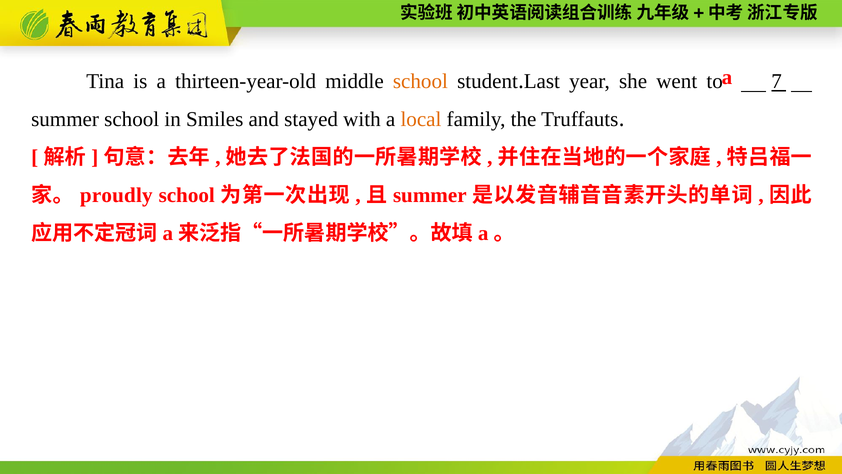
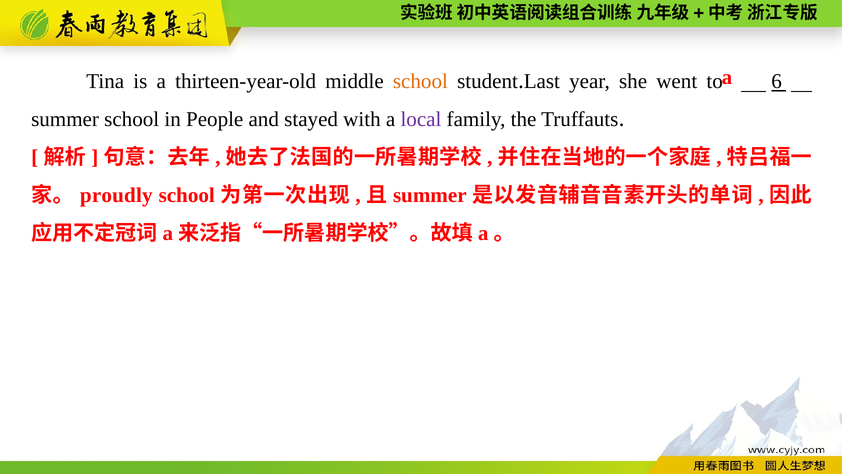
7: 7 -> 6
Smiles: Smiles -> People
local colour: orange -> purple
